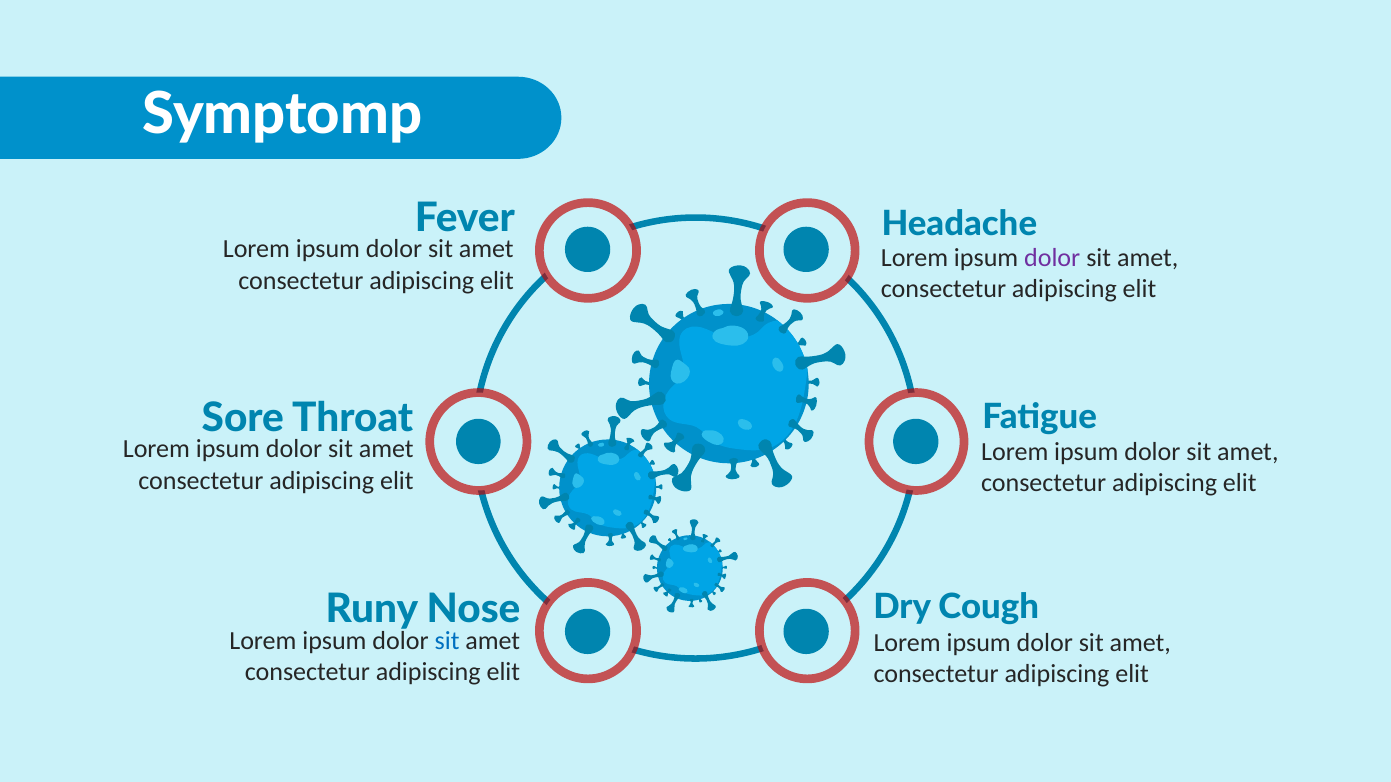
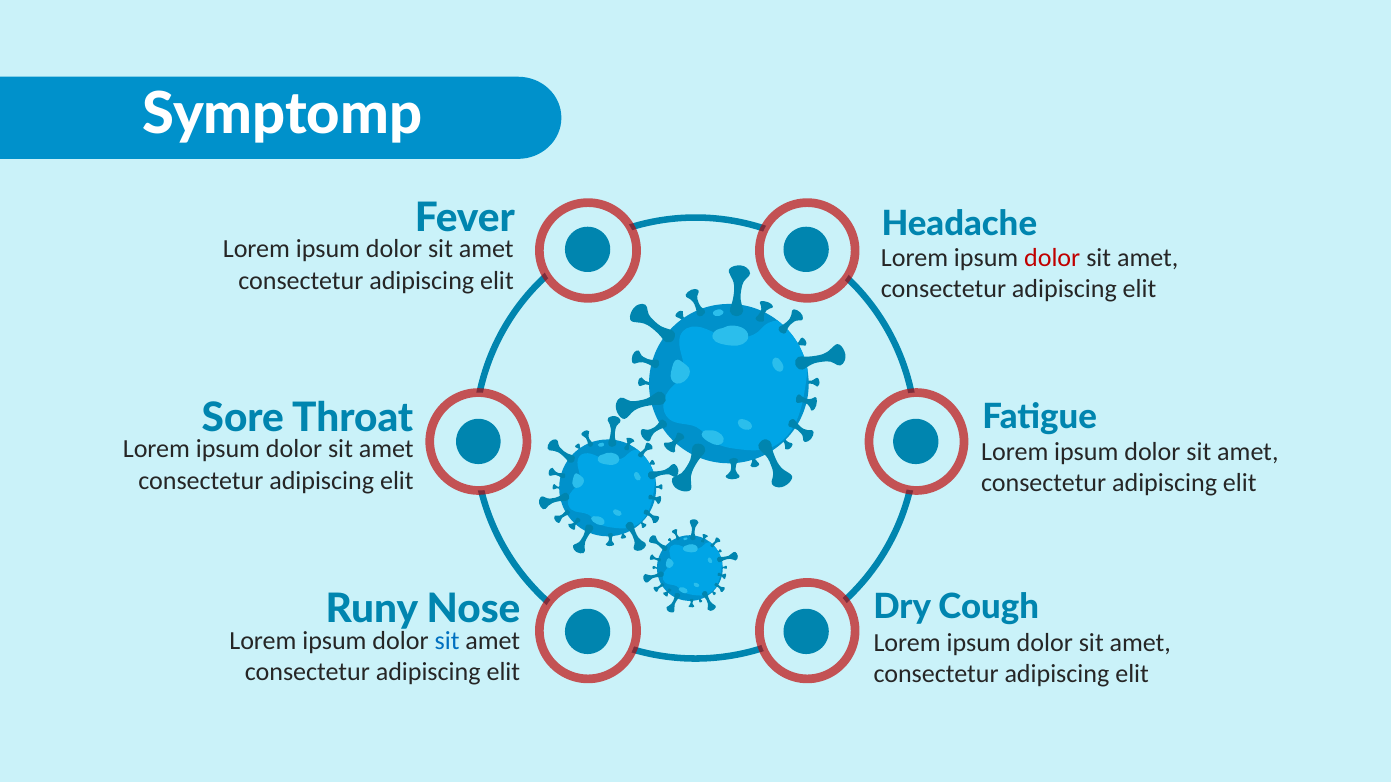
dolor at (1052, 258) colour: purple -> red
